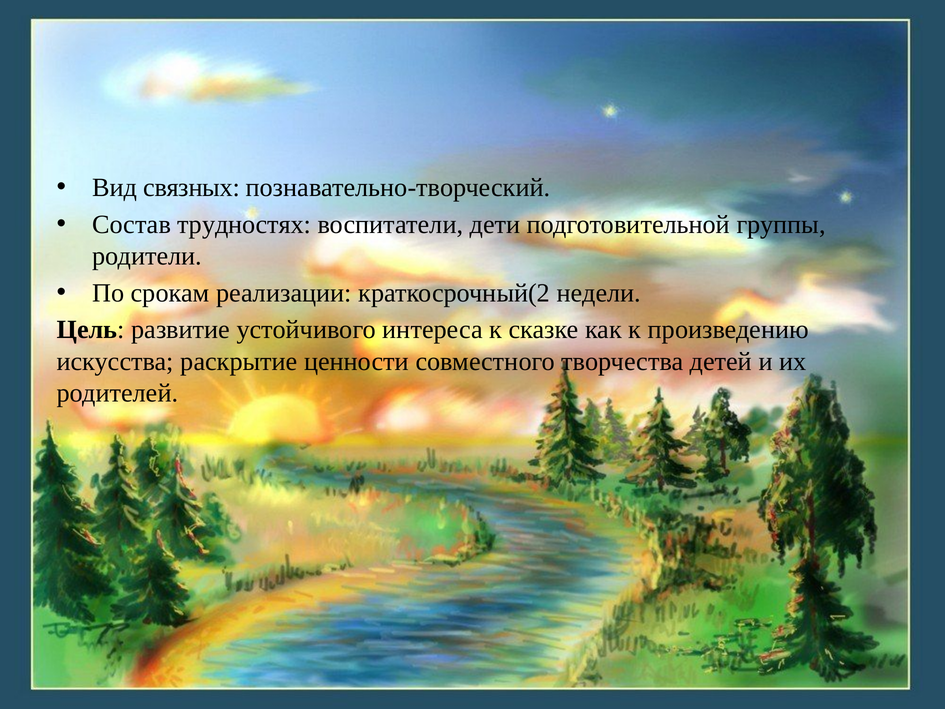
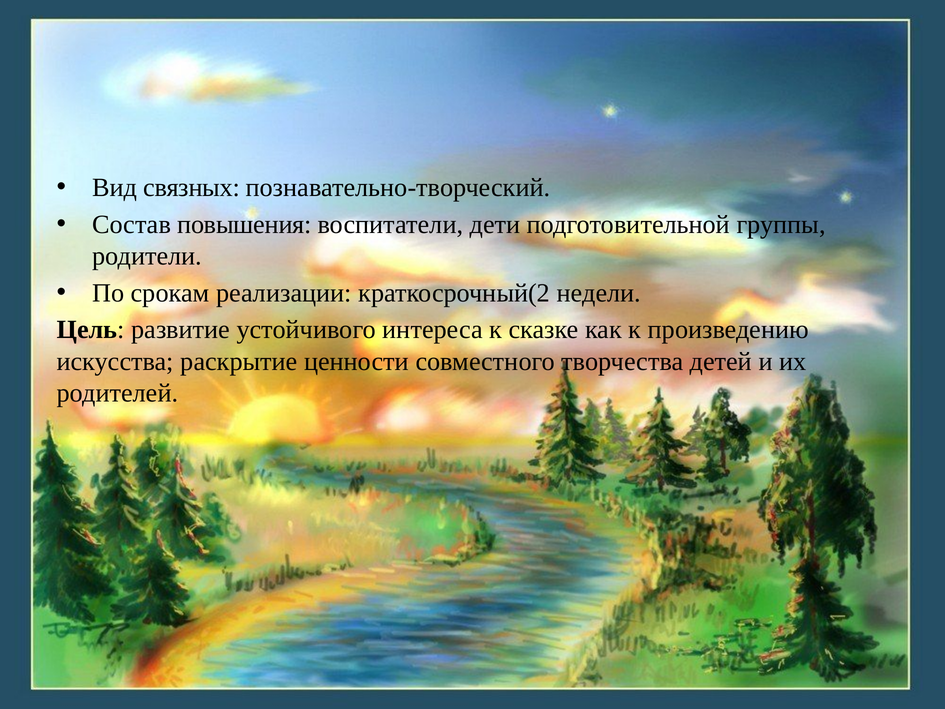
трудностях: трудностях -> повышения
